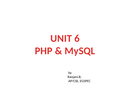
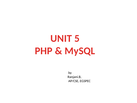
6: 6 -> 5
